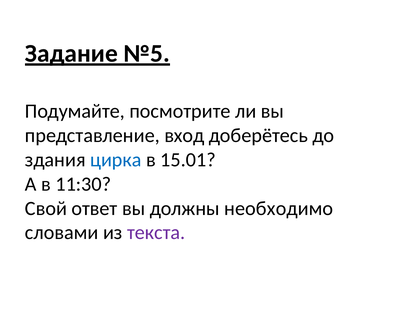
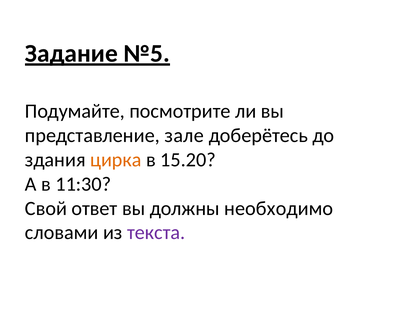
вход: вход -> зале
цирка colour: blue -> orange
15.01: 15.01 -> 15.20
